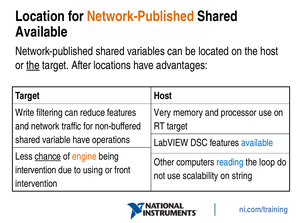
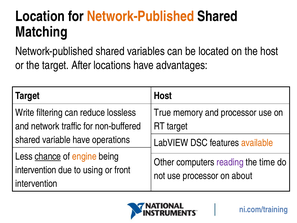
Available at (41, 32): Available -> Matching
the at (33, 65) underline: present -> none
reduce features: features -> lossless
Very: Very -> True
available at (257, 143) colour: blue -> orange
reading colour: blue -> purple
loop: loop -> time
use scalability: scalability -> processor
string: string -> about
